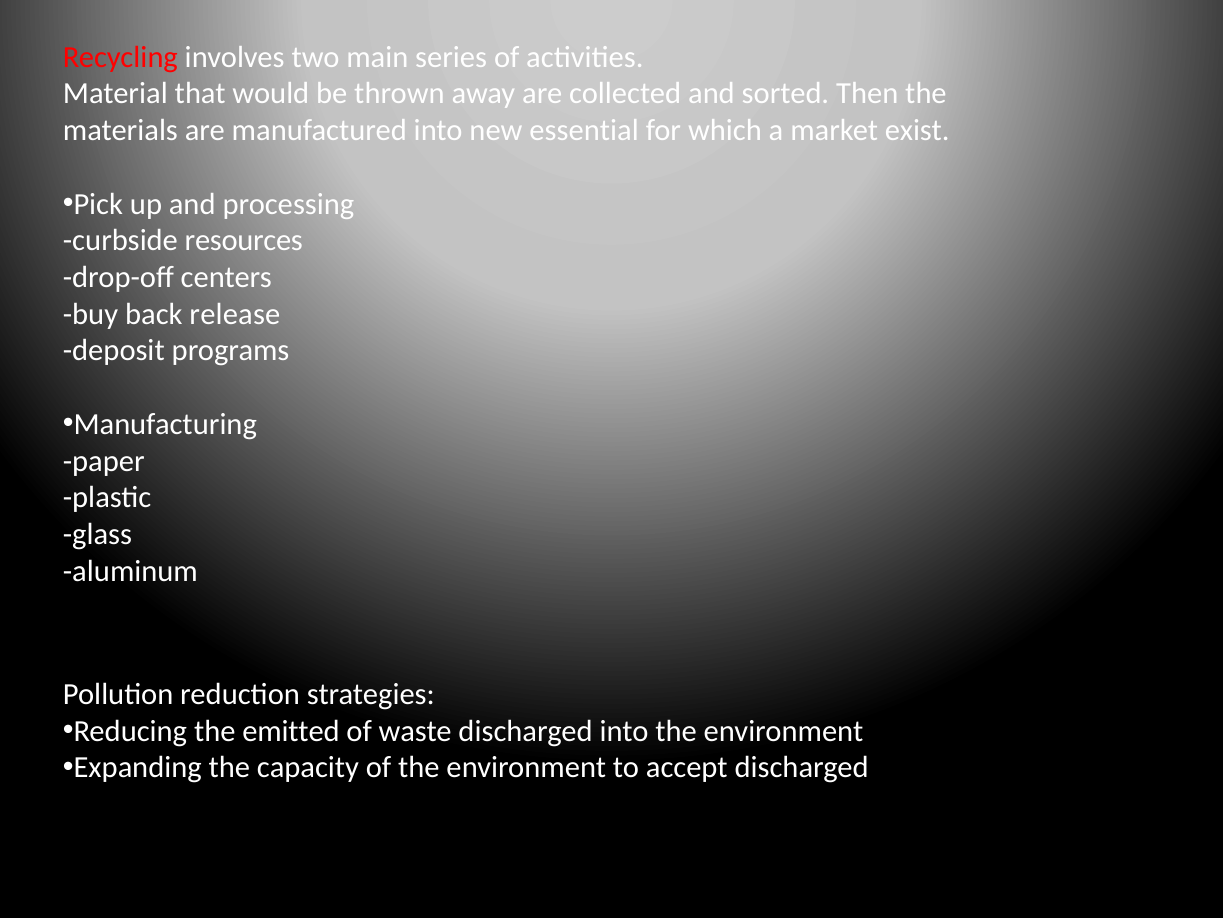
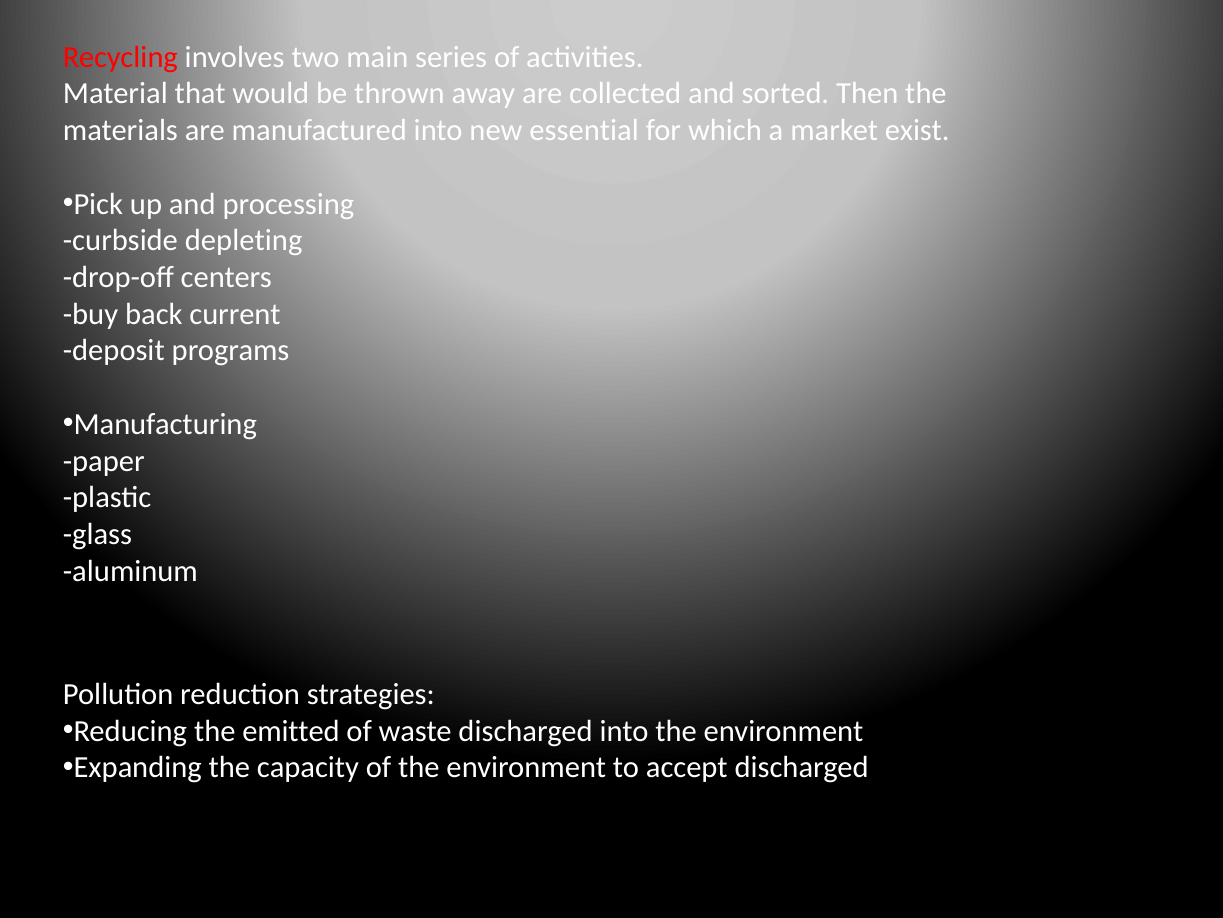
resources: resources -> depleting
release: release -> current
